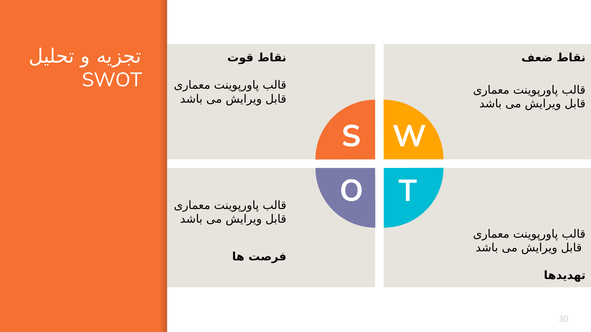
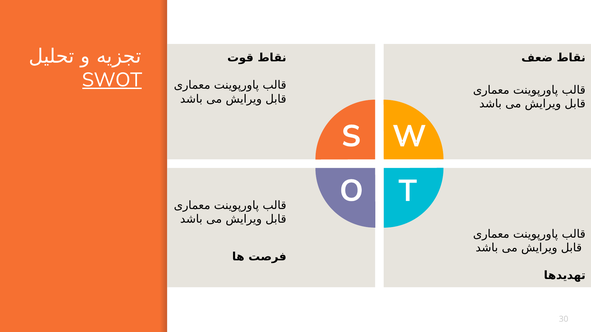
SWOT underline: none -> present
